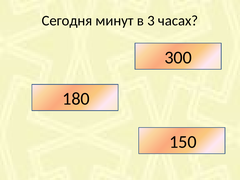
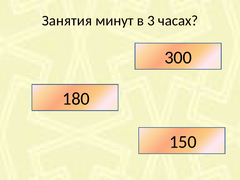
Сегодня: Сегодня -> Занятия
